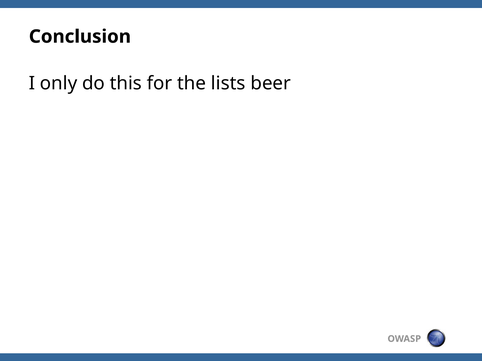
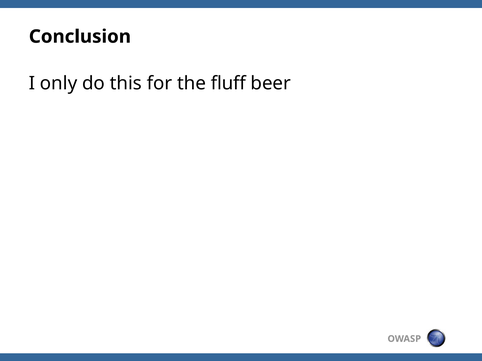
lists: lists -> fluff
